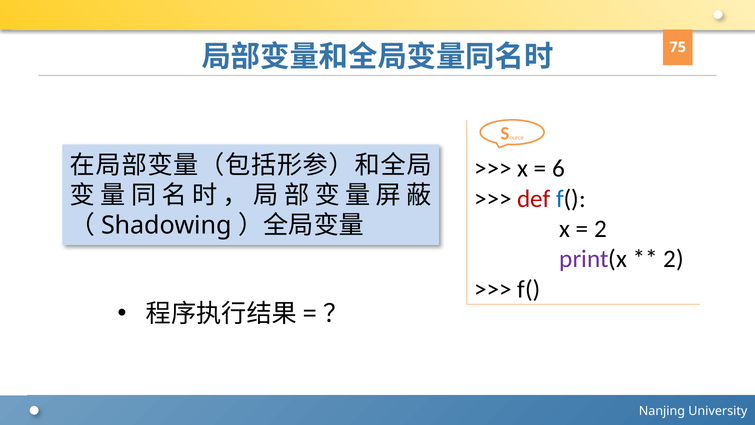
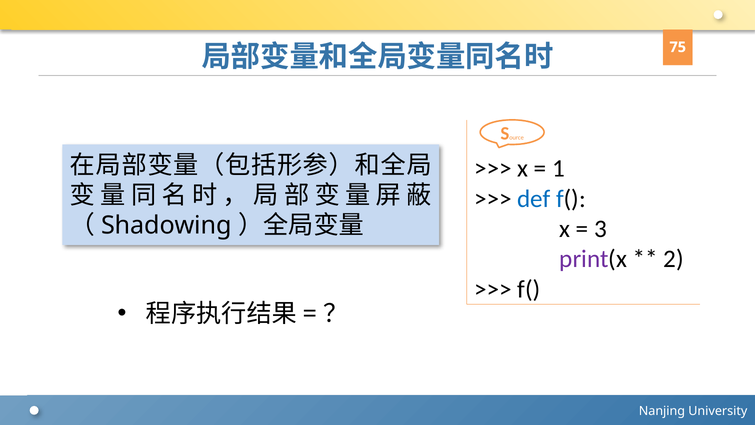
6: 6 -> 1
def colour: red -> blue
2 at (600, 229): 2 -> 3
